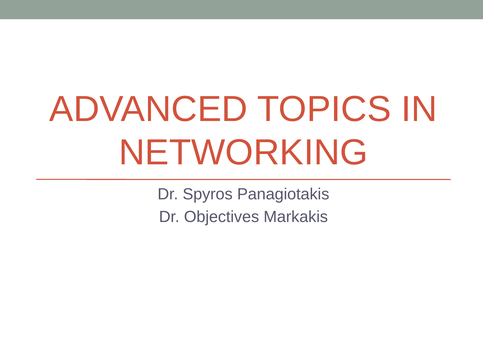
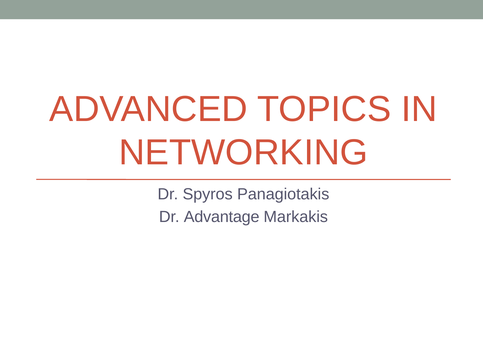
Objectives: Objectives -> Advantage
